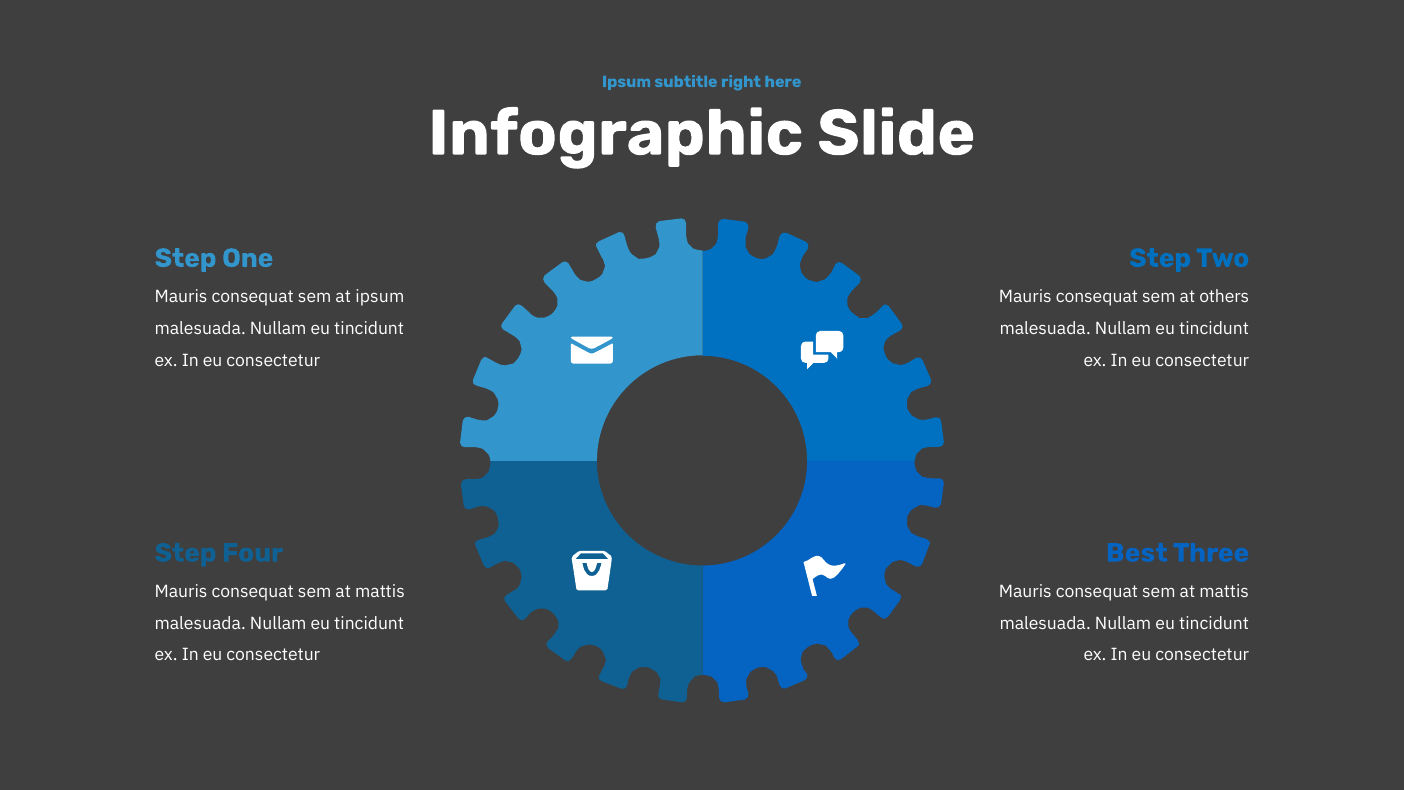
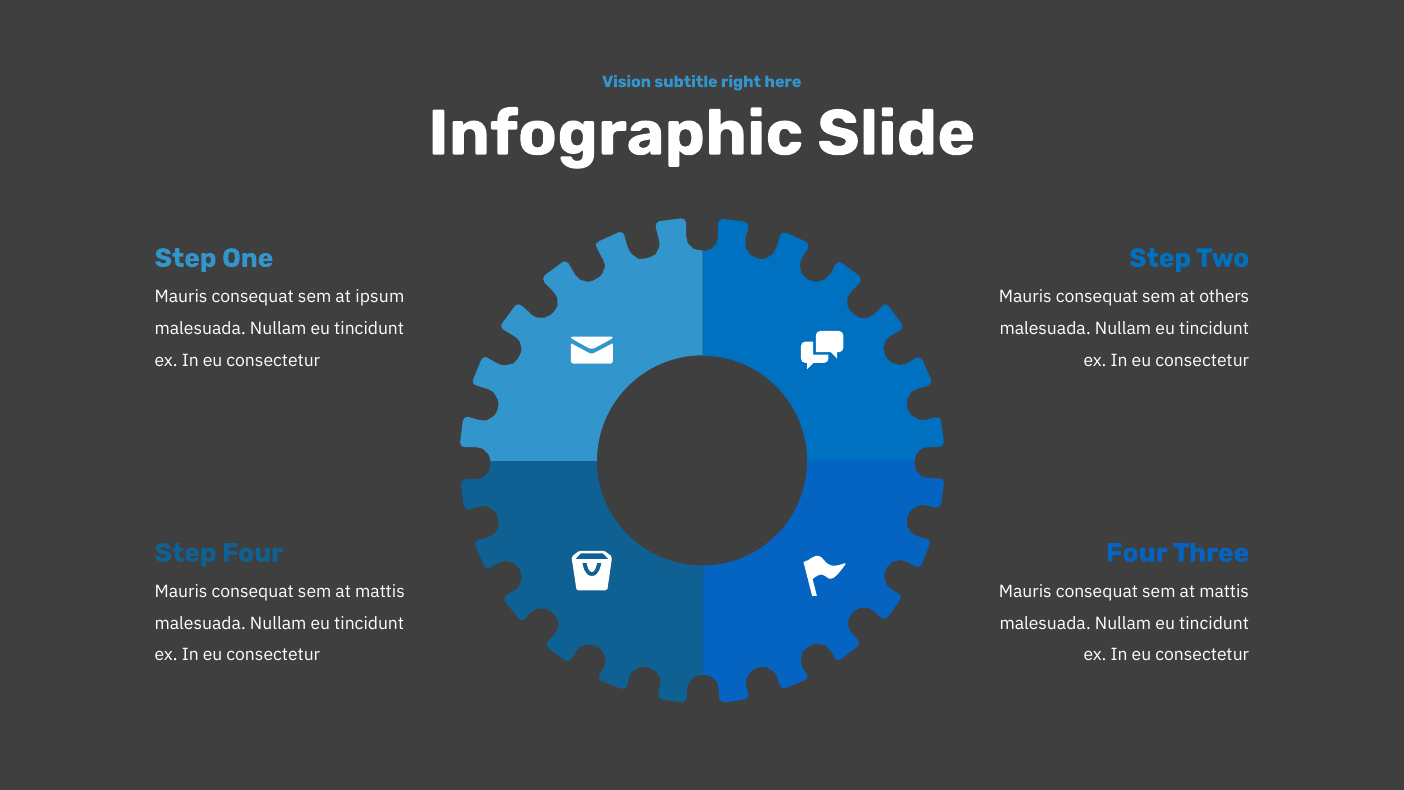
Ipsum at (627, 82): Ipsum -> Vision
Best at (1137, 553): Best -> Four
